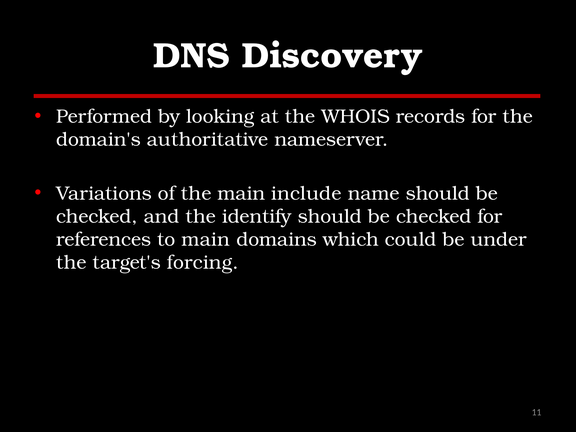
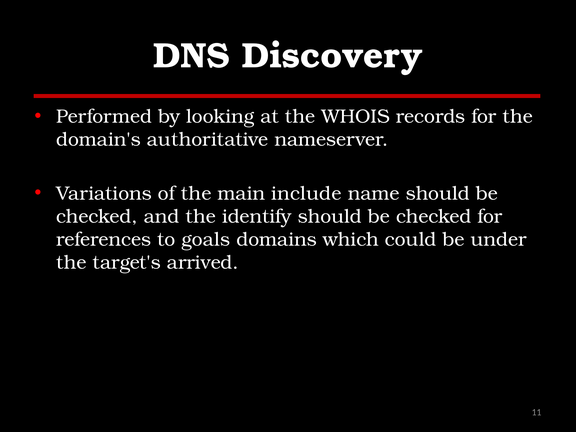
to main: main -> goals
forcing: forcing -> arrived
